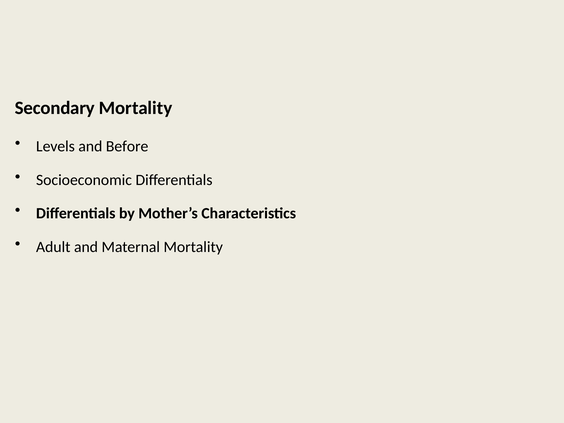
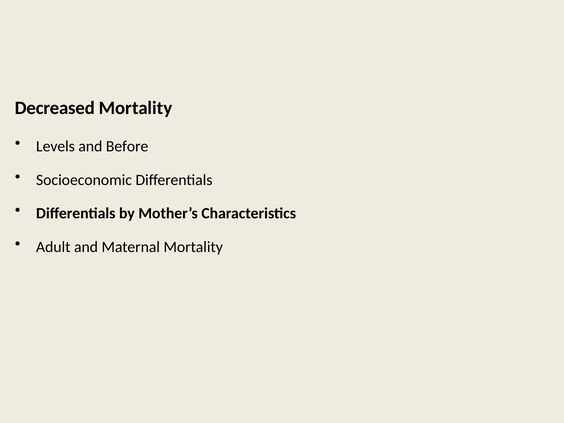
Secondary: Secondary -> Decreased
